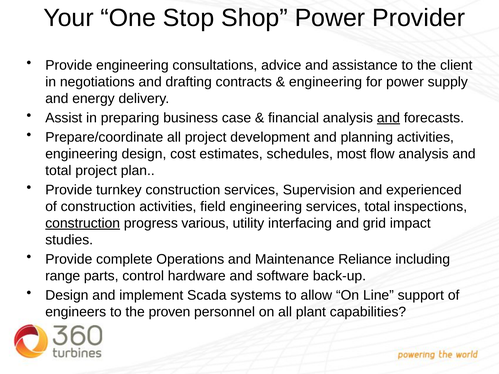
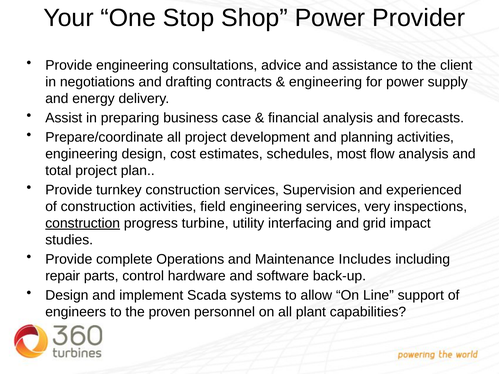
and at (388, 118) underline: present -> none
services total: total -> very
various: various -> turbine
Reliance: Reliance -> Includes
range: range -> repair
